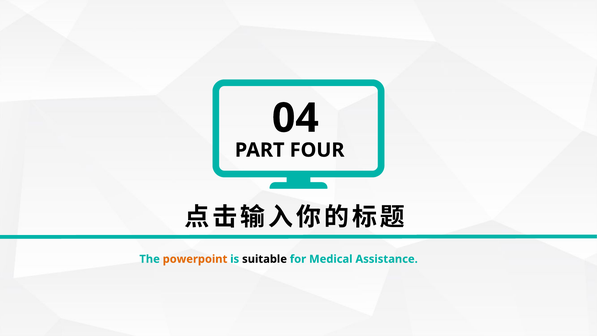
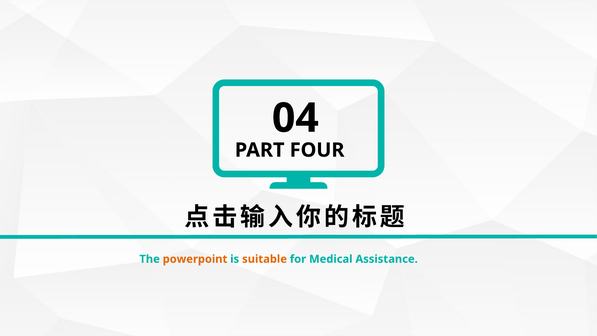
suitable colour: black -> orange
